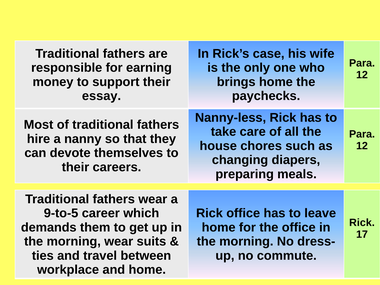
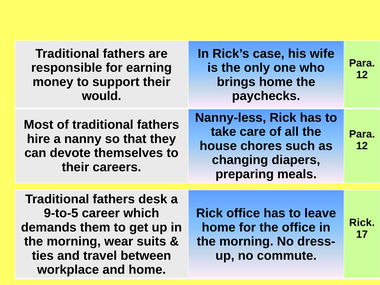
essay: essay -> would
fathers wear: wear -> desk
